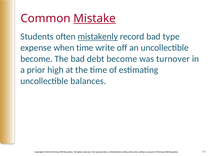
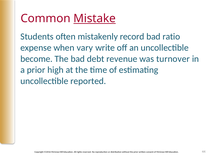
mistakenly underline: present -> none
type: type -> ratio
when time: time -> vary
debt become: become -> revenue
balances: balances -> reported
